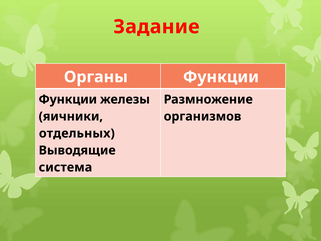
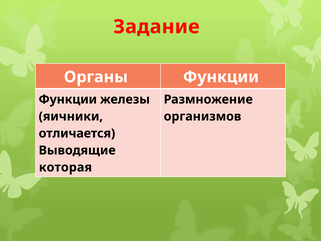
отдельных: отдельных -> отличается
система: система -> которая
